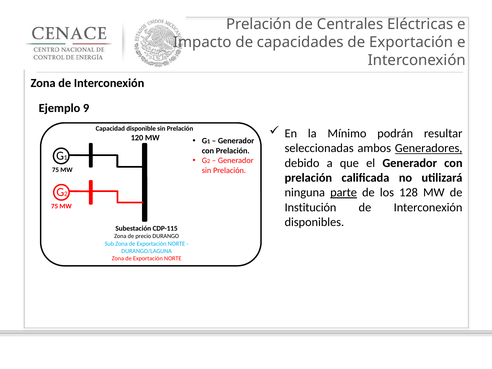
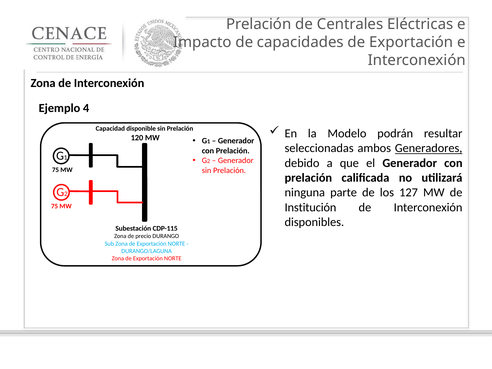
9: 9 -> 4
Mínimo: Mínimo -> Modelo
parte underline: present -> none
128: 128 -> 127
